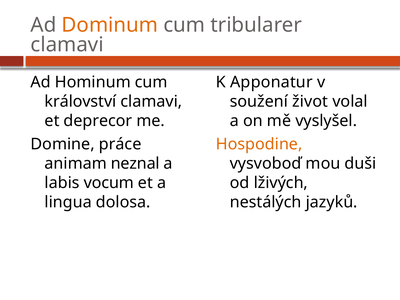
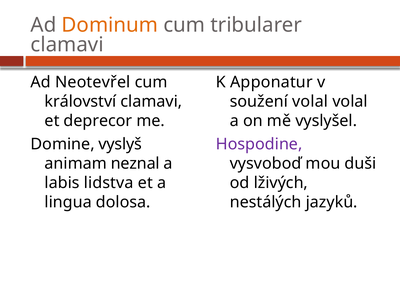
Hominum: Hominum -> Neotevřel
soužení život: život -> volal
práce: práce -> vyslyš
Hospodine colour: orange -> purple
vocum: vocum -> lidstva
